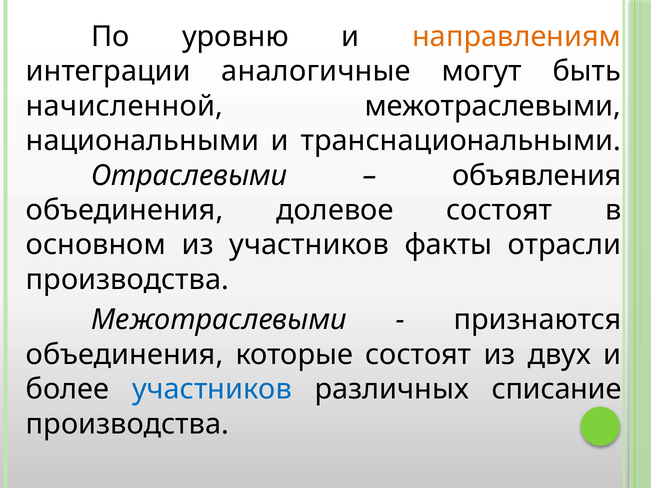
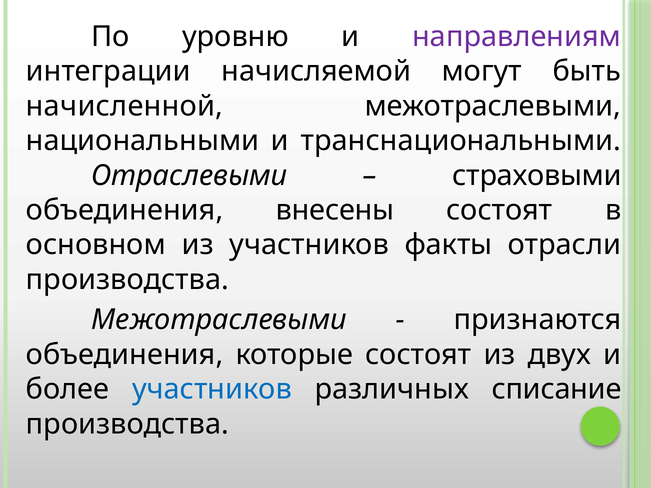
направлениям colour: orange -> purple
аналогичные: аналогичные -> начисляемой
объявления: объявления -> страховыми
долевое: долевое -> внесены
